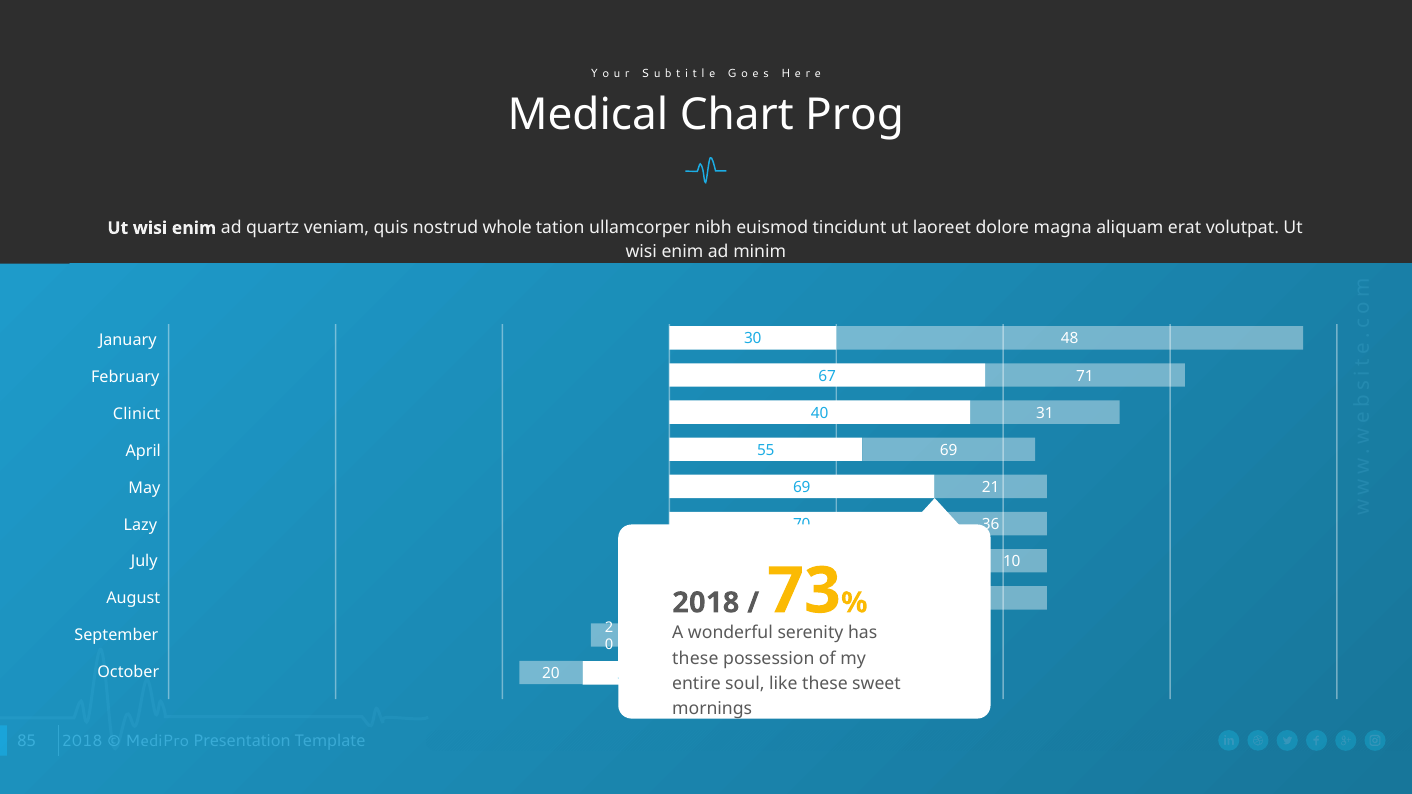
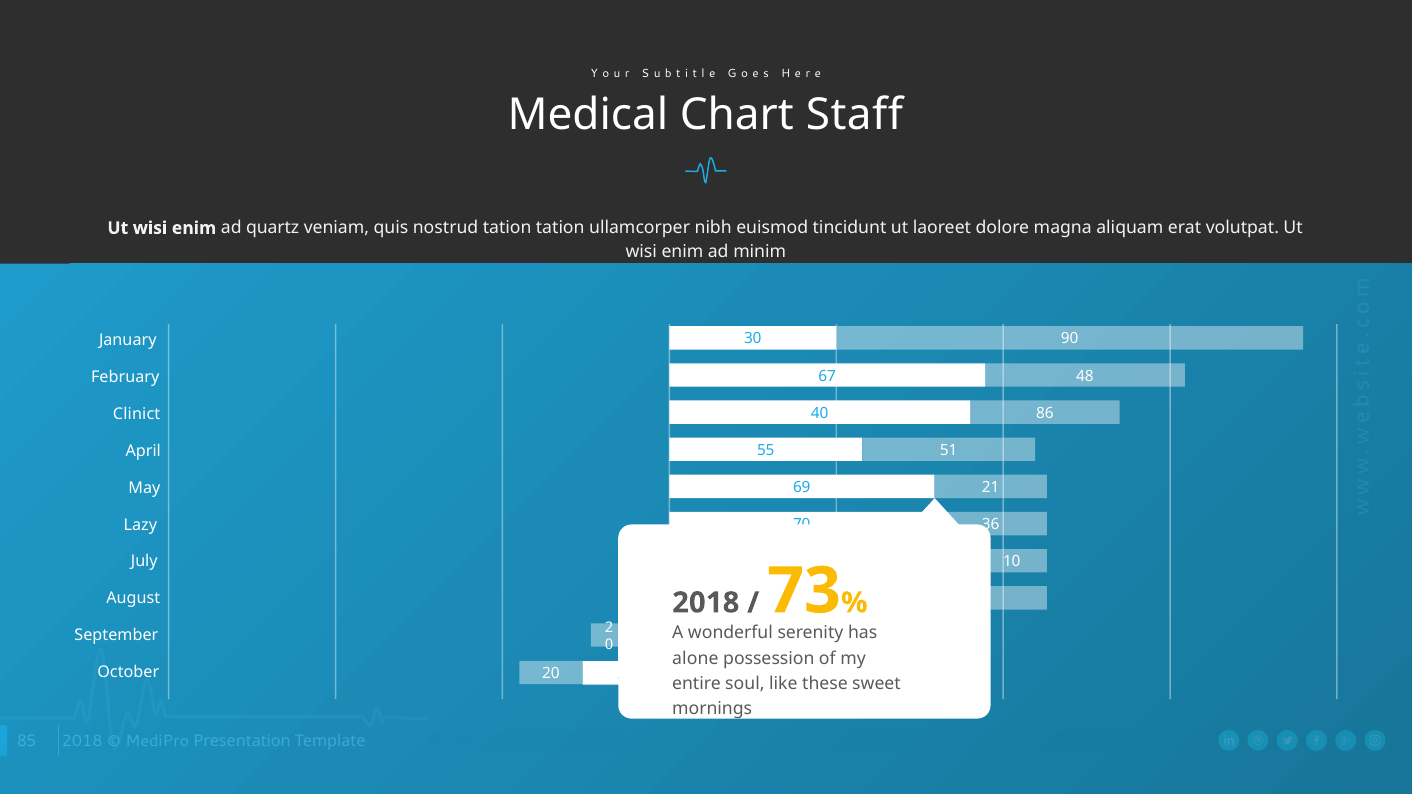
Prog: Prog -> Staff
nostrud whole: whole -> tation
30 48: 48 -> 90
71: 71 -> 48
31: 31 -> 86
55 69: 69 -> 51
these at (695, 658): these -> alone
